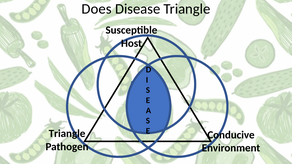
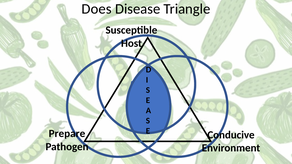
Triangle at (67, 134): Triangle -> Prepare
